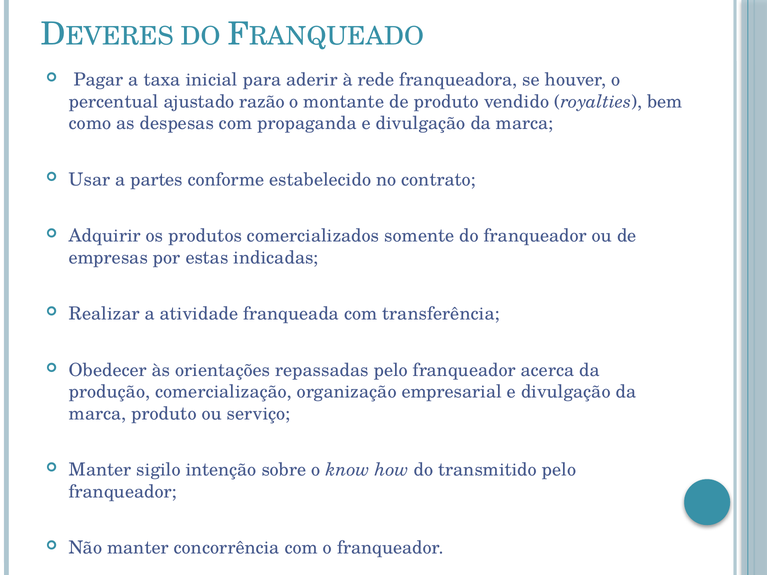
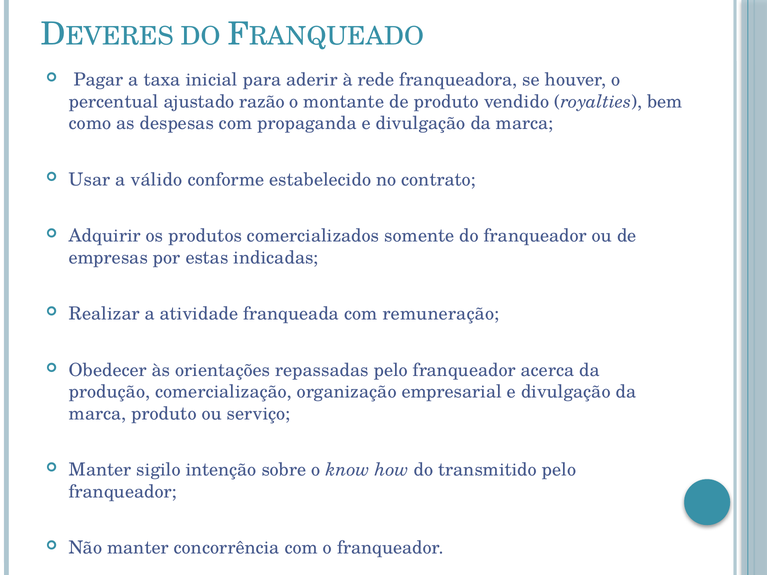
partes: partes -> válido
transferência: transferência -> remuneração
